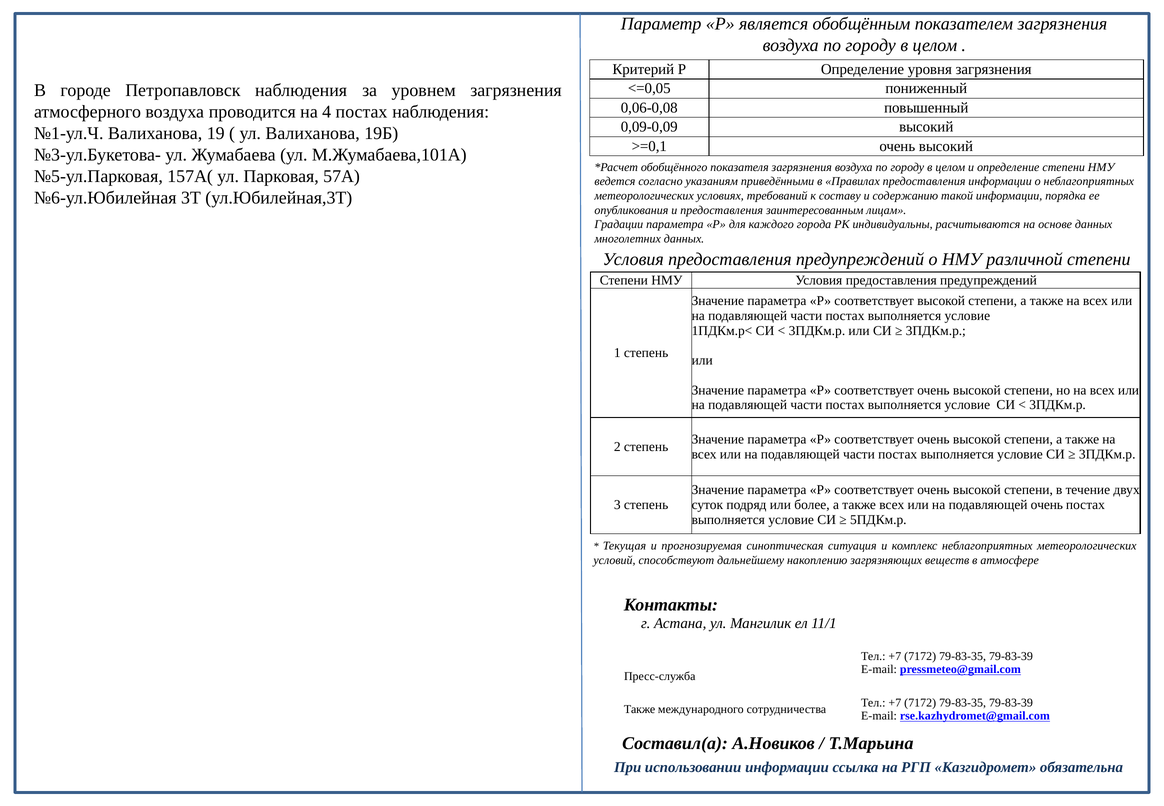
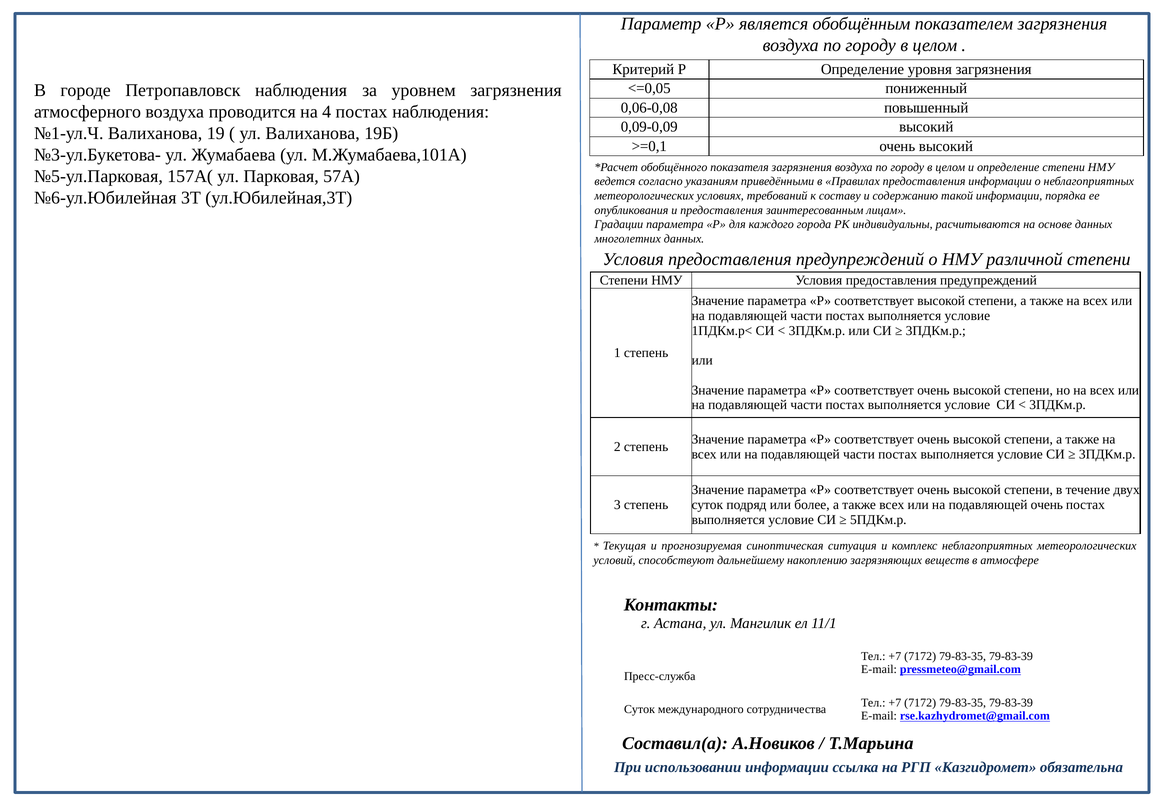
Также at (640, 709): Также -> Суток
